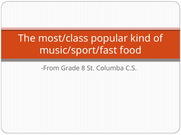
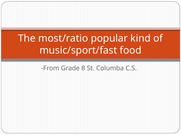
most/class: most/class -> most/ratio
